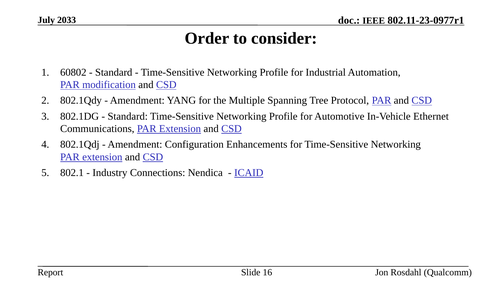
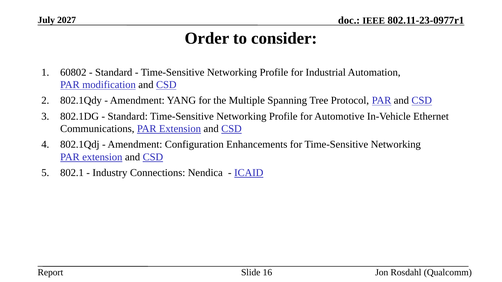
2033: 2033 -> 2027
